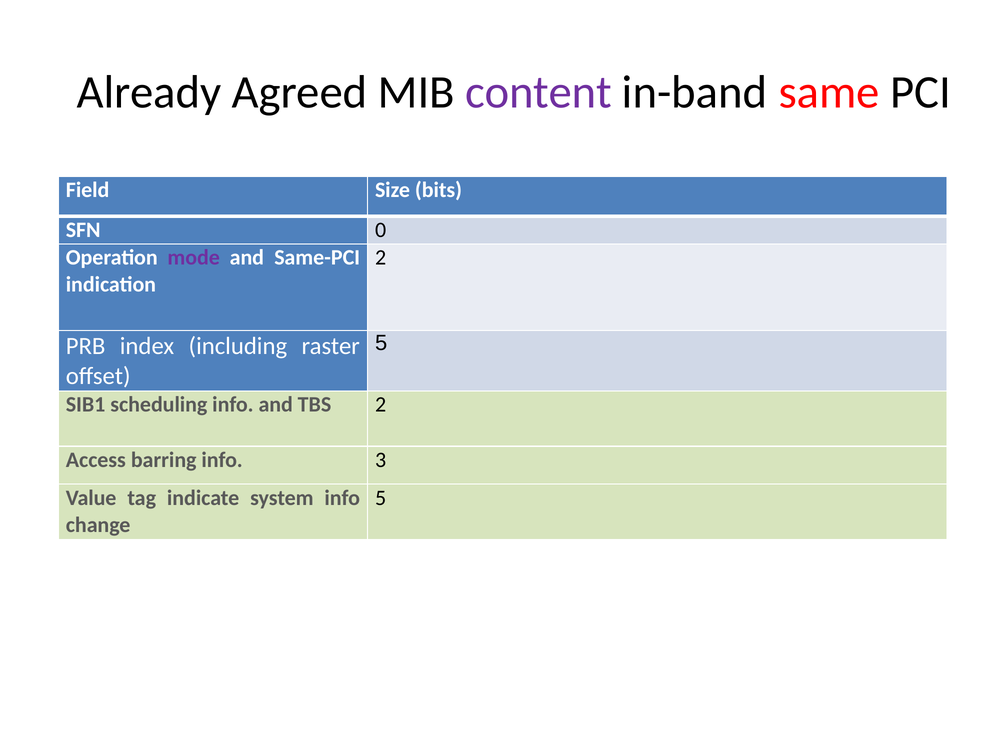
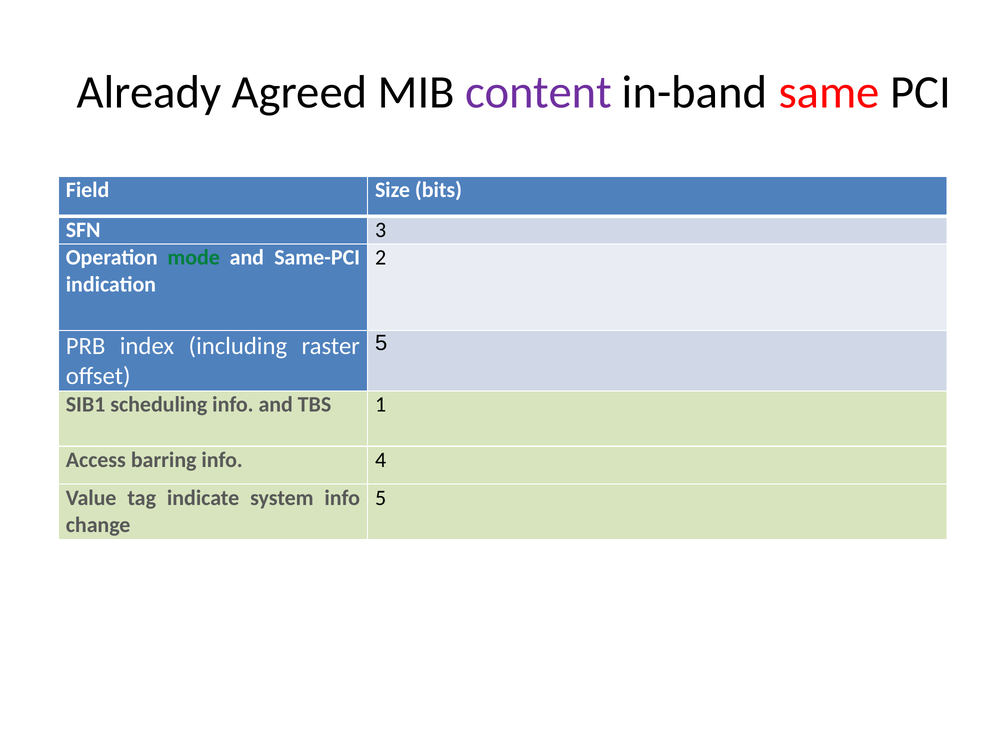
0: 0 -> 3
mode colour: purple -> green
TBS 2: 2 -> 1
3: 3 -> 4
